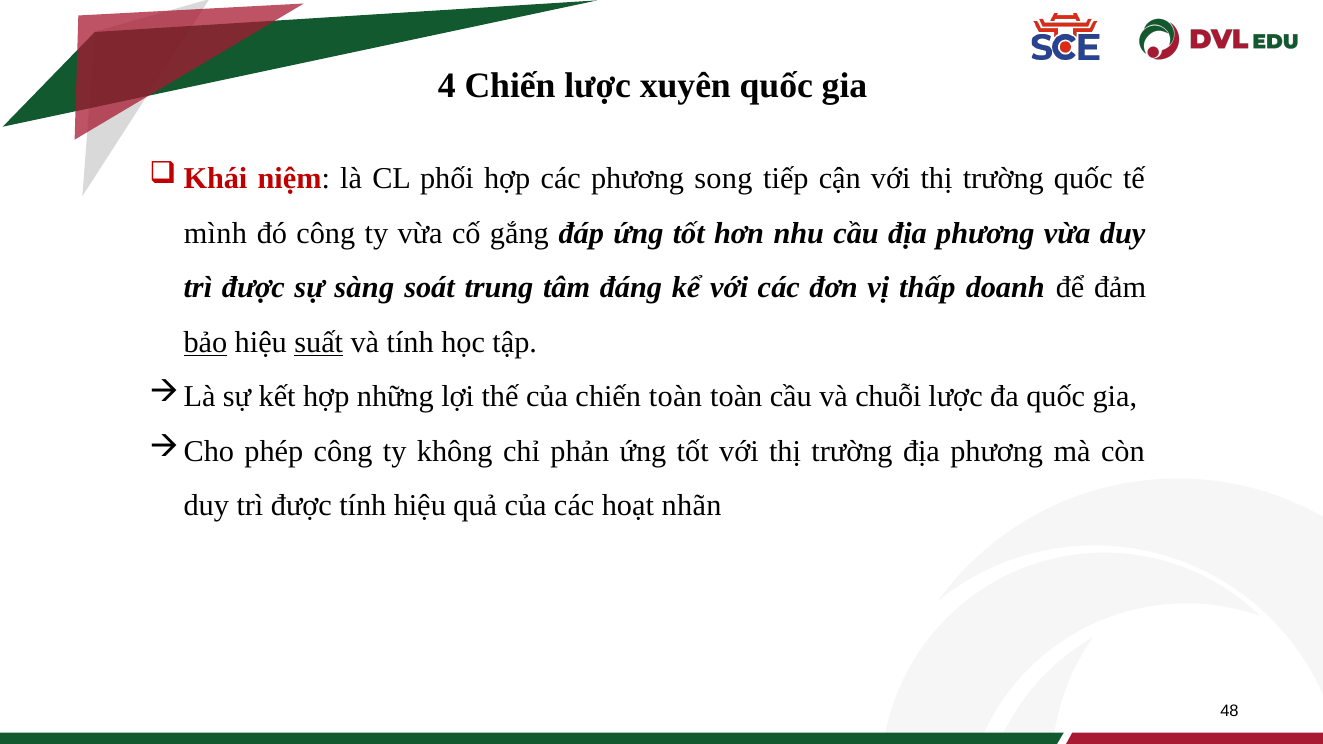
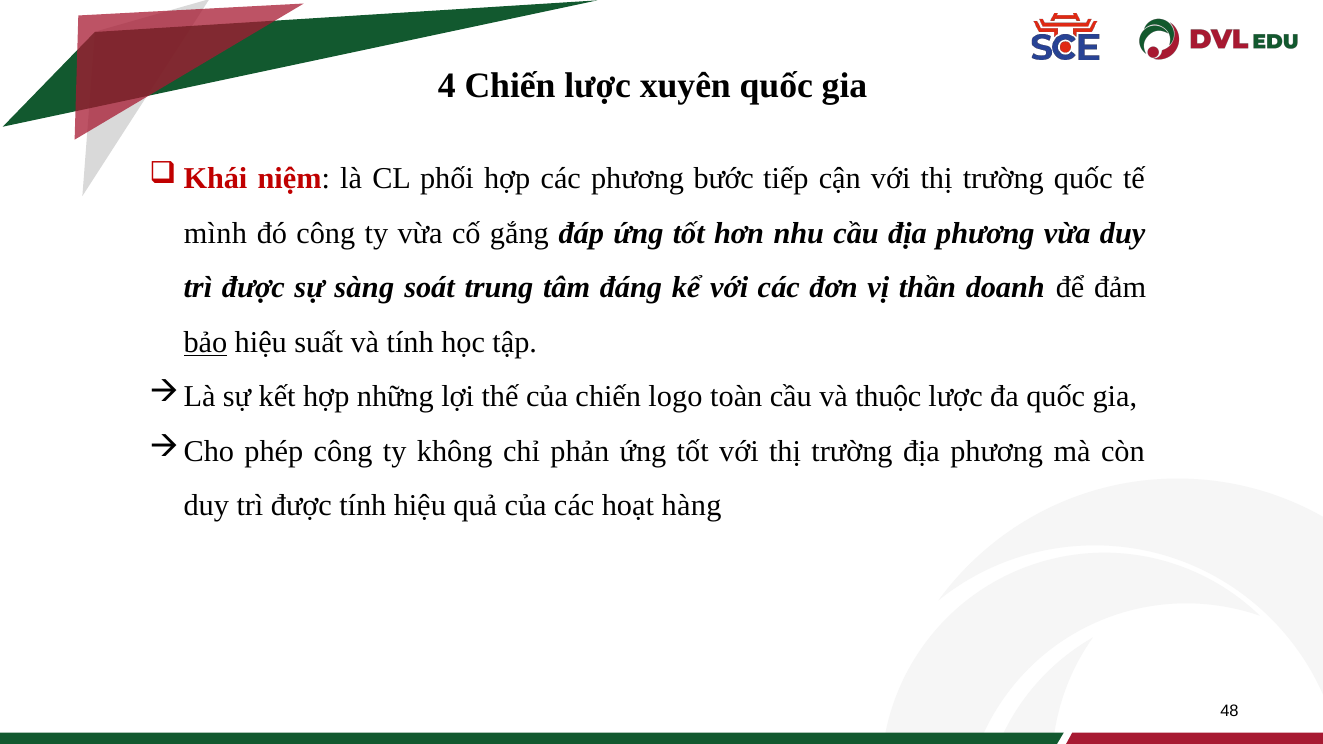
song: song -> bước
thấp: thấp -> thần
suất underline: present -> none
chiến toàn: toàn -> logo
chuỗi: chuỗi -> thuộc
nhãn: nhãn -> hàng
